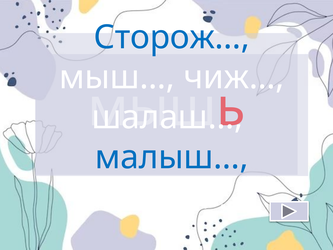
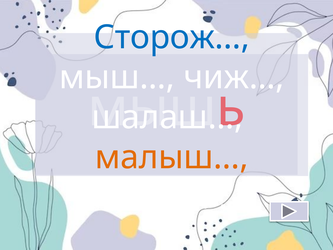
малыш… colour: blue -> orange
